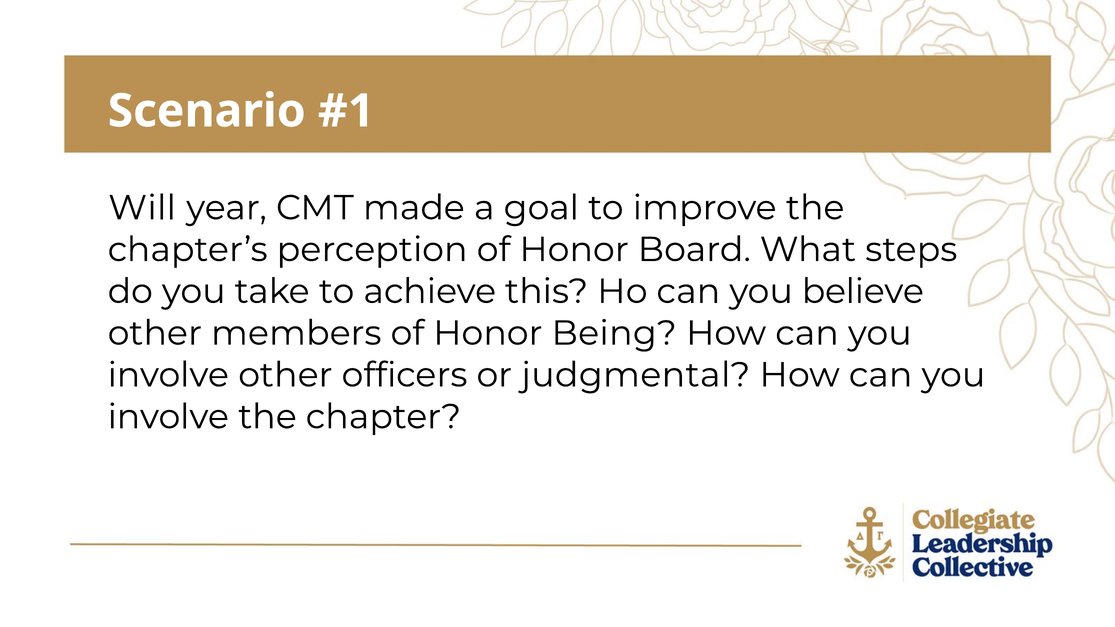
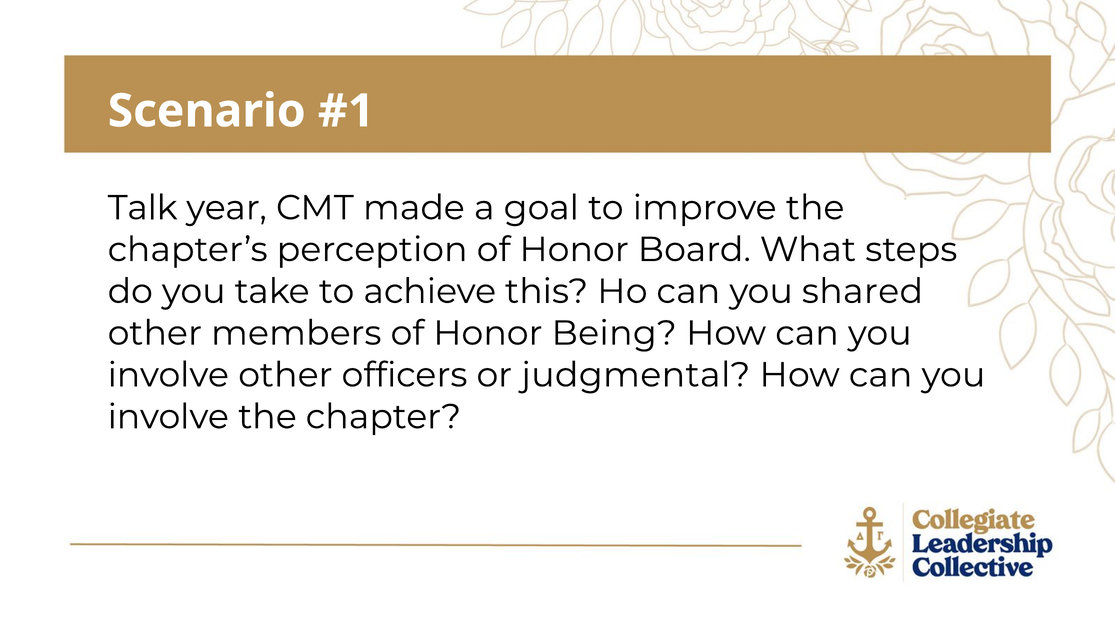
Will: Will -> Talk
believe: believe -> shared
